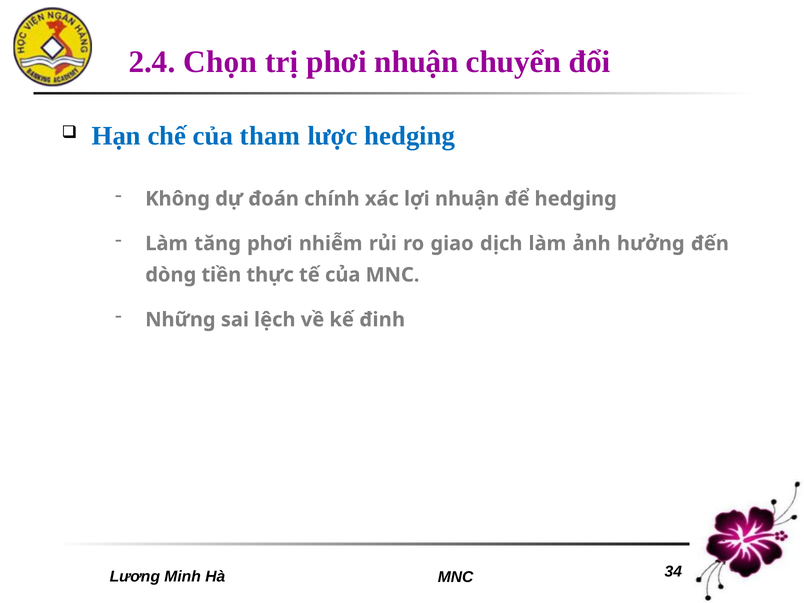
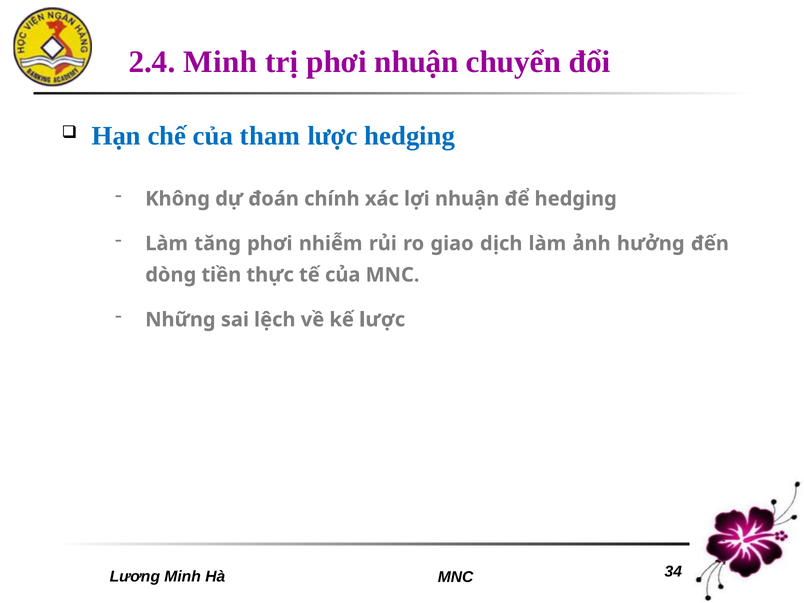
2.4 Chọn: Chọn -> Minh
kế định: định -> lược
